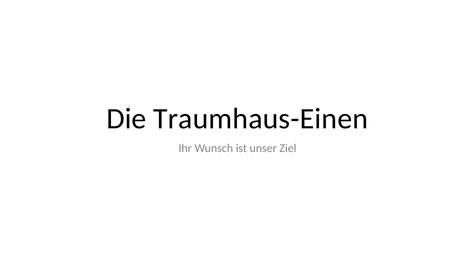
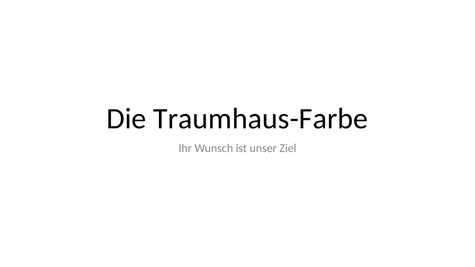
Traumhaus-Einen: Traumhaus-Einen -> Traumhaus-Farbe
